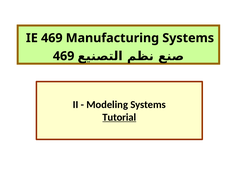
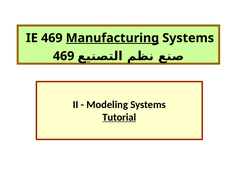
Manufacturing underline: none -> present
